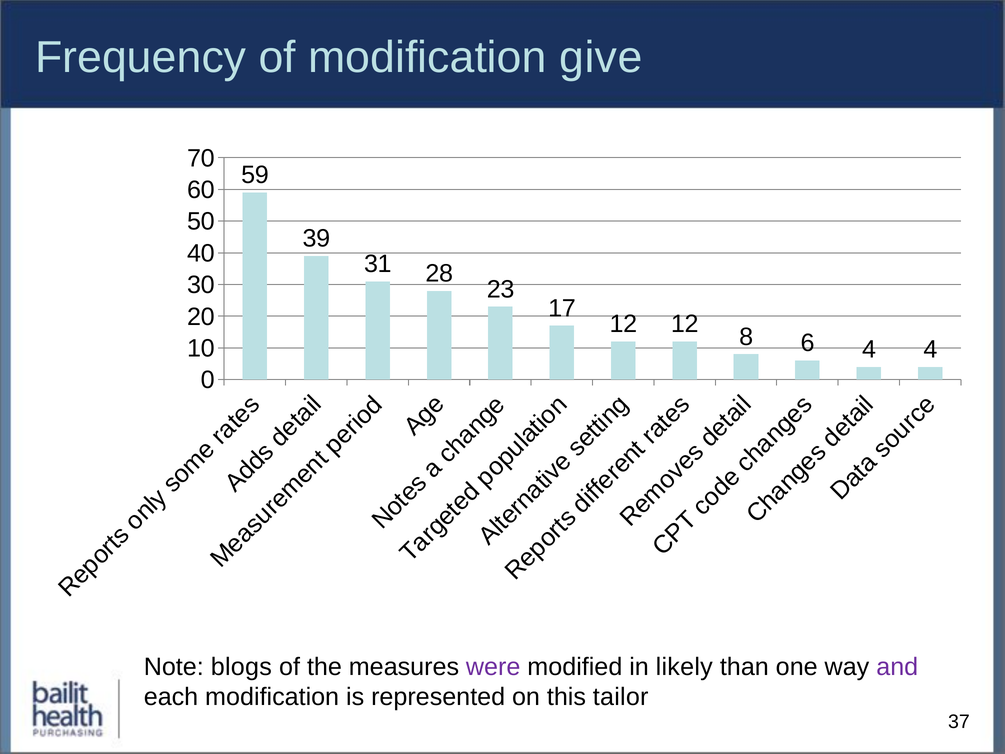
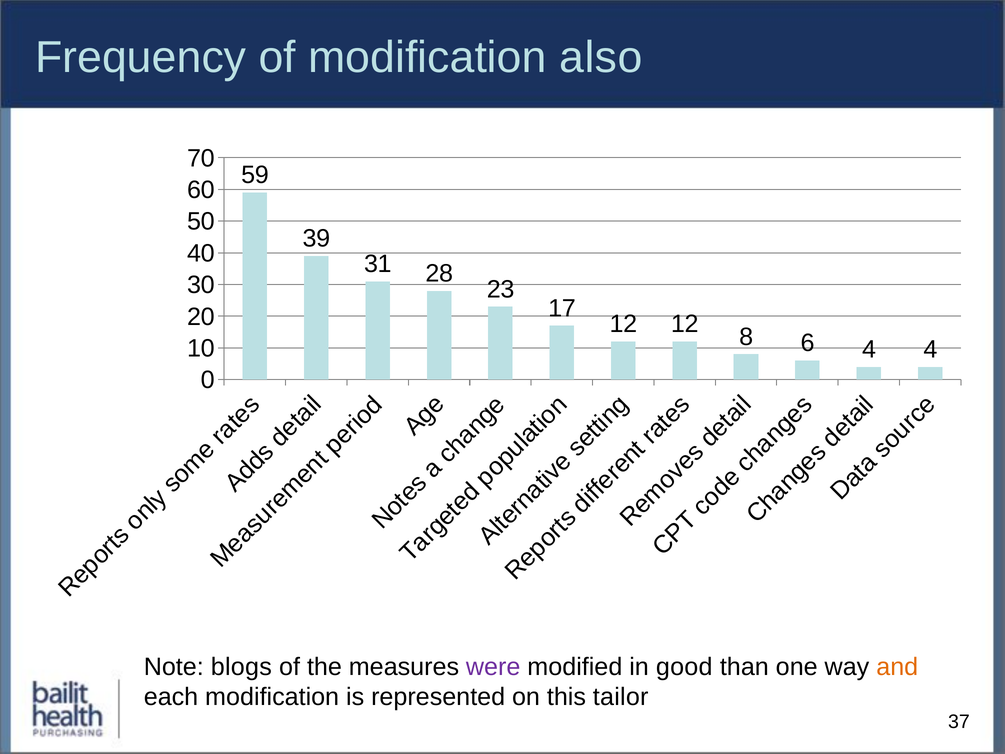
give: give -> also
likely: likely -> good
and colour: purple -> orange
